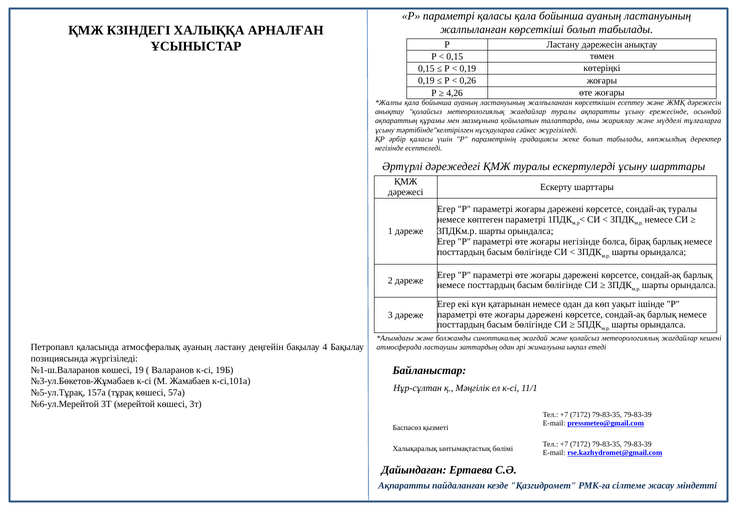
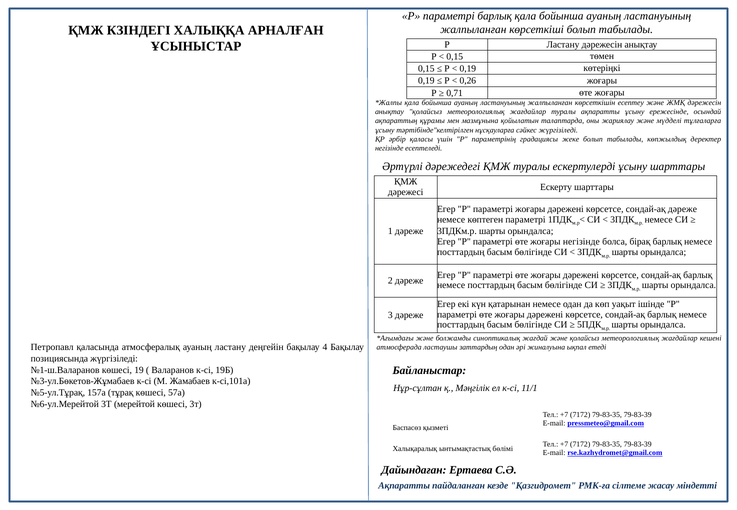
параметрі қаласы: қаласы -> барлық
4,26: 4,26 -> 0,71
сондай-ақ туралы: туралы -> дәреже
